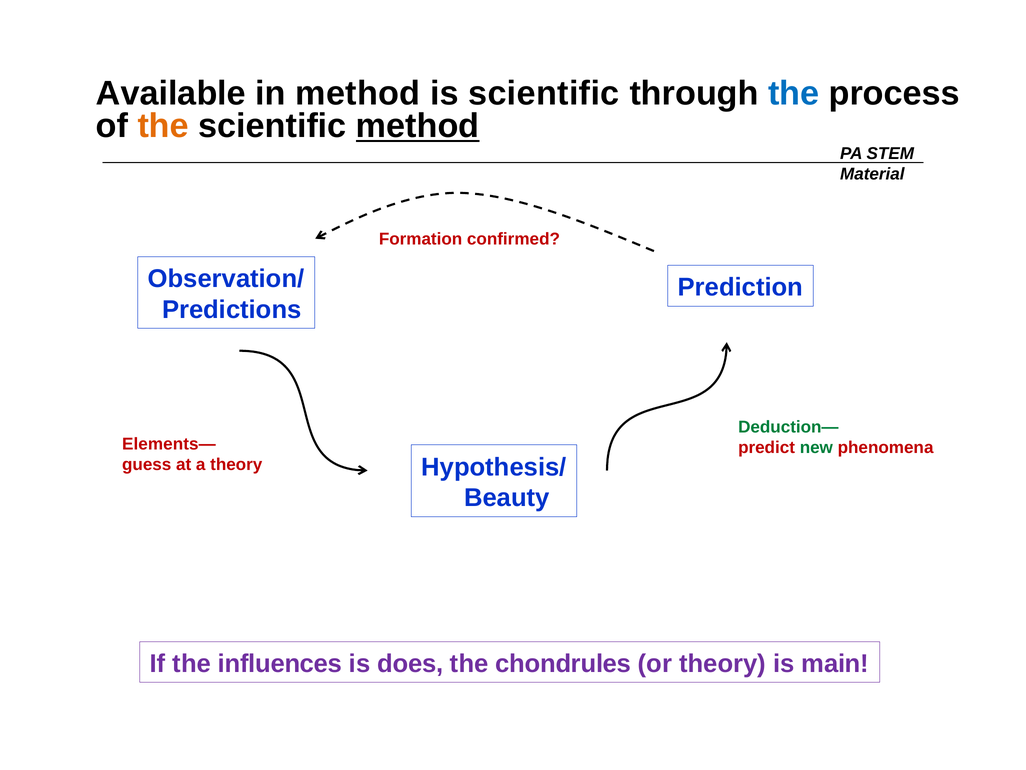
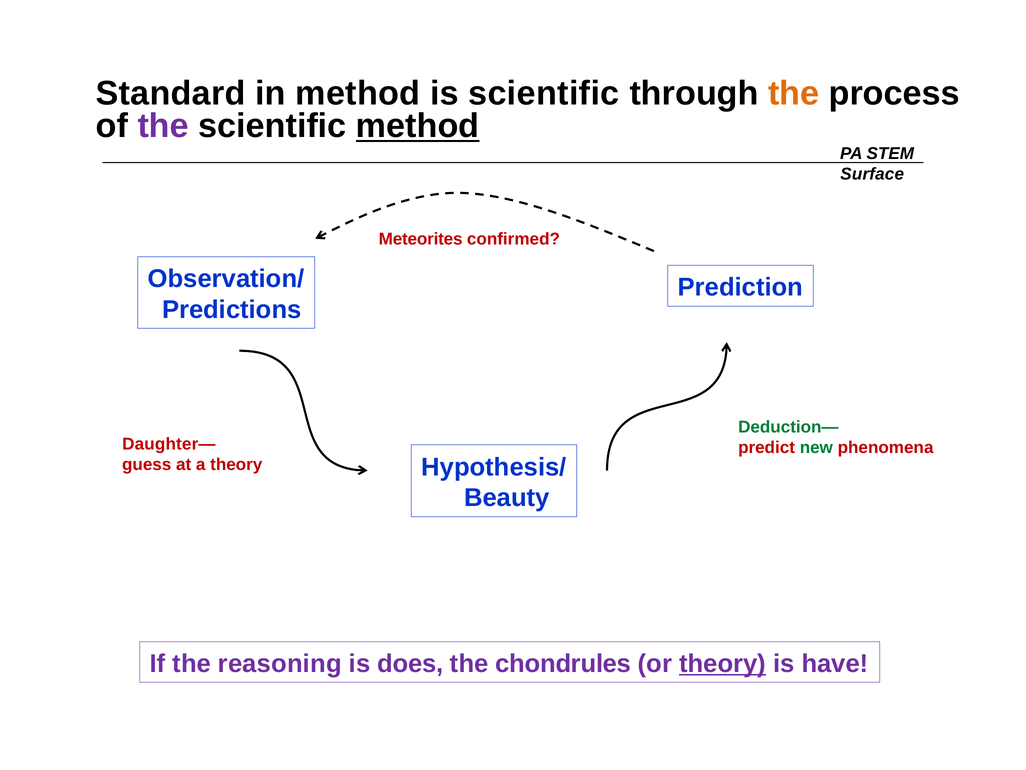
Available: Available -> Standard
the at (794, 93) colour: blue -> orange
the at (163, 126) colour: orange -> purple
Material: Material -> Surface
Formation: Formation -> Meteorites
Elements—: Elements— -> Daughter—
influences: influences -> reasoning
theory at (723, 663) underline: none -> present
main: main -> have
